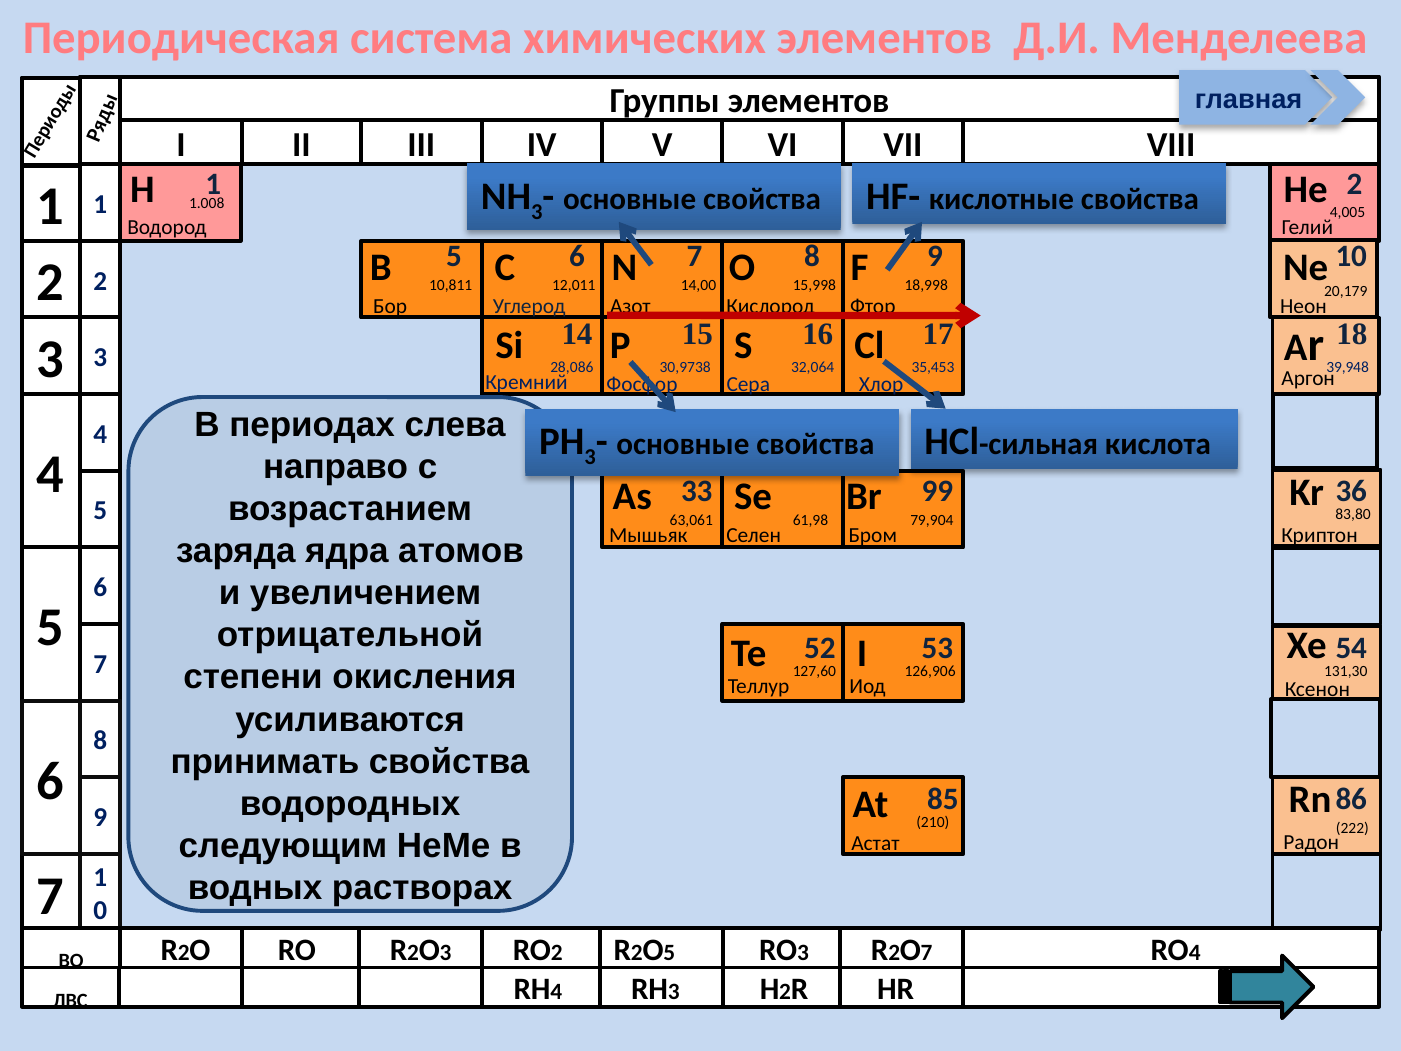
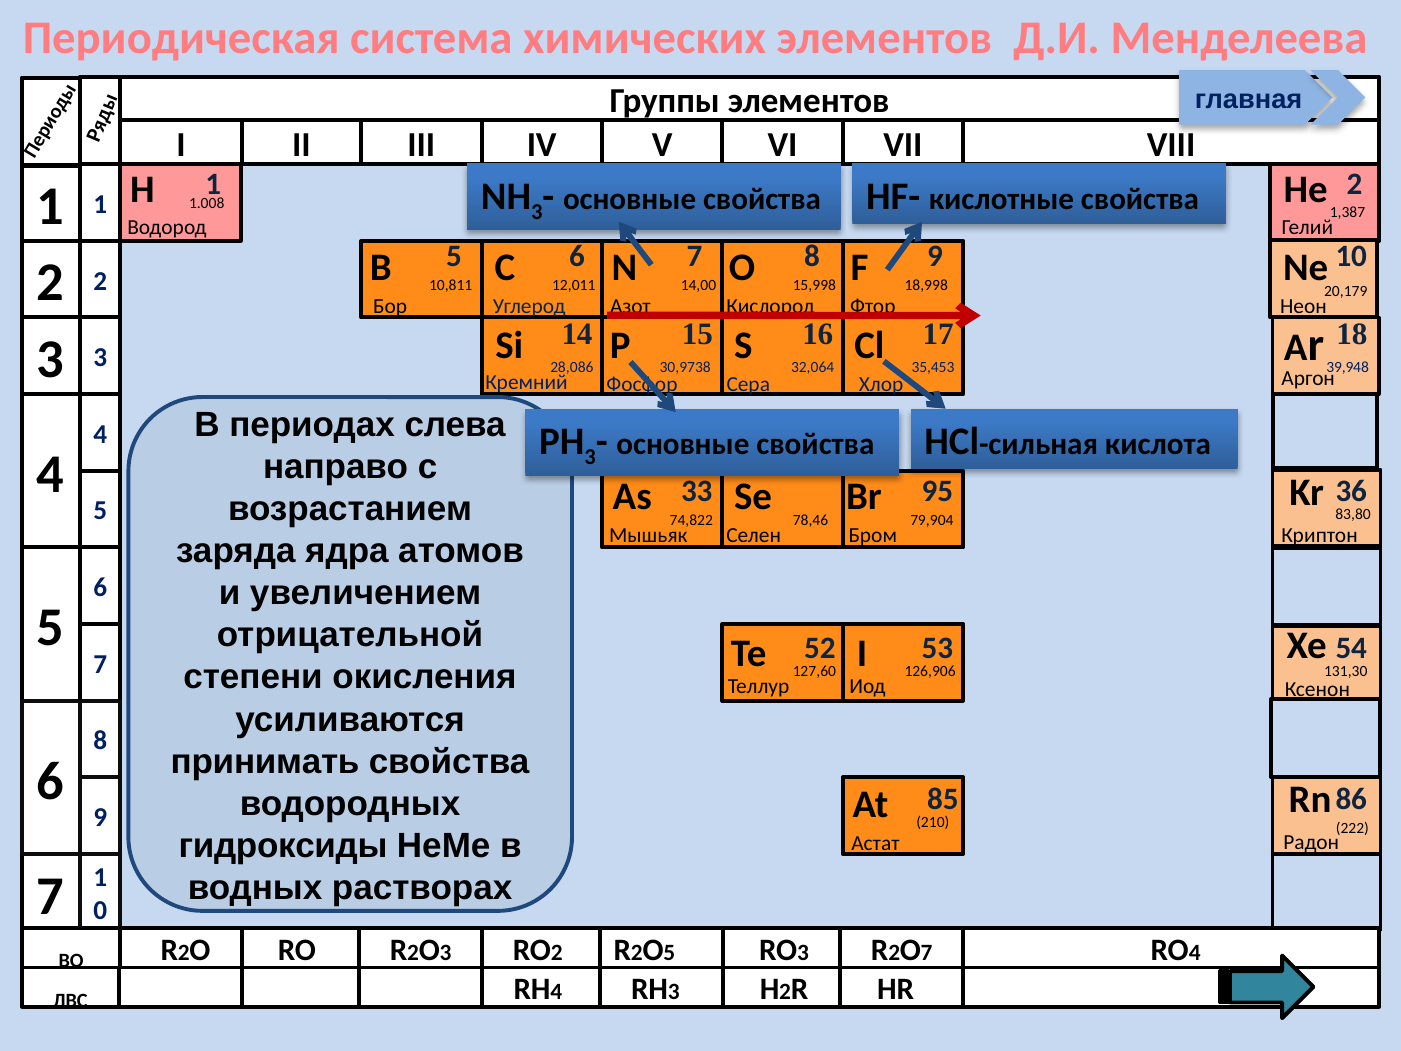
4,005: 4,005 -> 1,387
99: 99 -> 95
63,061: 63,061 -> 74,822
61,98: 61,98 -> 78,46
следующим: следующим -> гидроксиды
